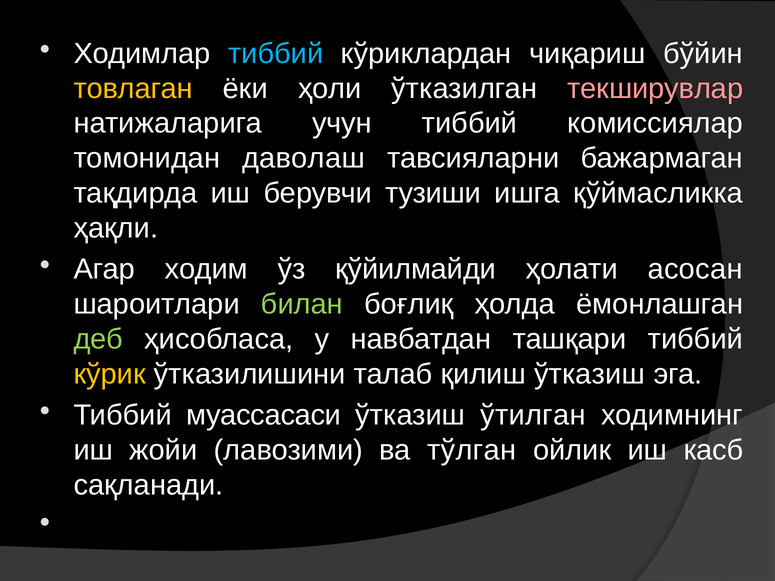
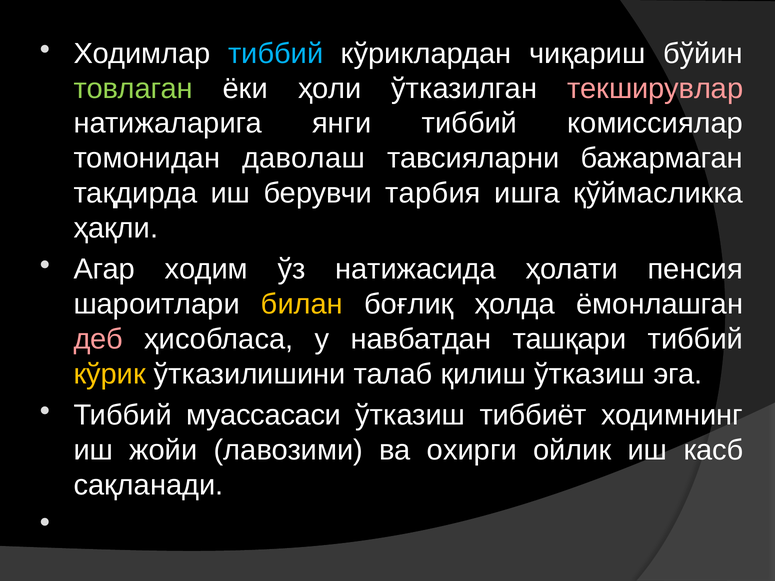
товлаган colour: yellow -> light green
учун: учун -> янги
тузиши: тузиши -> тарбия
қўйилмайди: қўйилмайди -> натижасида
асосан: асосан -> пенсия
билан colour: light green -> yellow
деб colour: light green -> pink
ўтилган: ўтилган -> тиббиёт
тўлган: тўлган -> охирги
